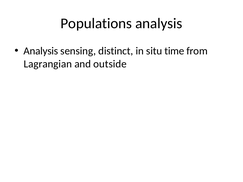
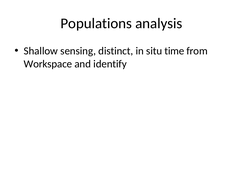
Analysis at (41, 51): Analysis -> Shallow
Lagrangian: Lagrangian -> Workspace
outside: outside -> identify
